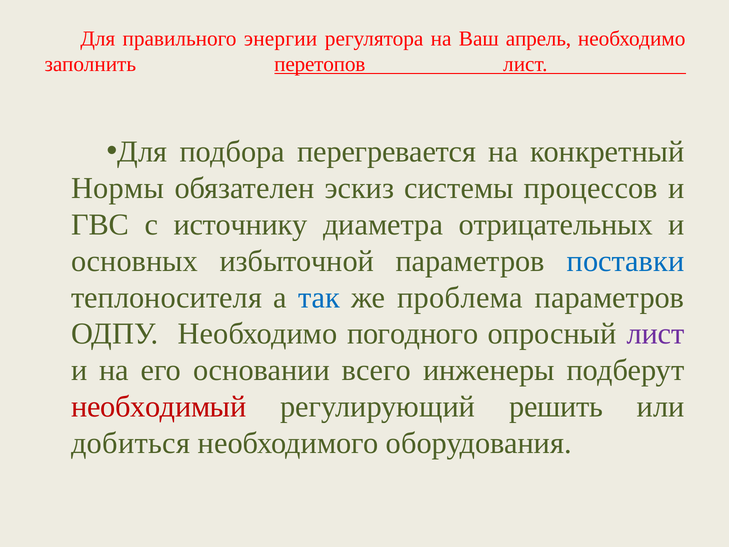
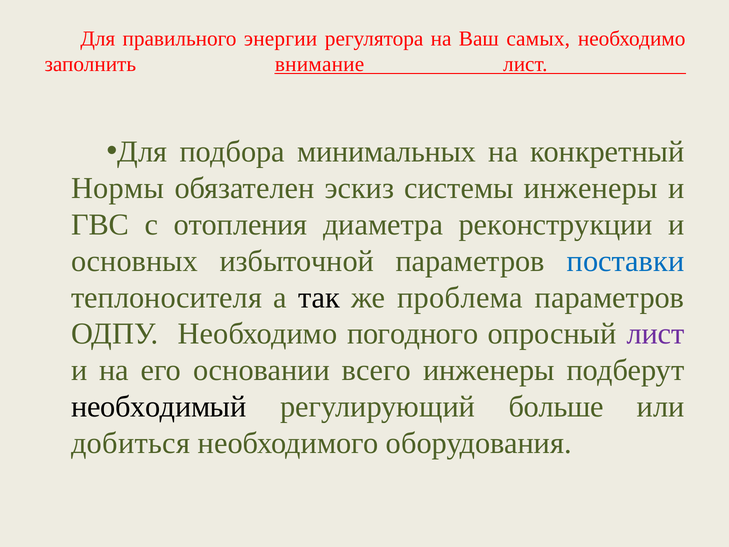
апрель: апрель -> самых
перетопов: перетопов -> внимание
перегревается: перегревается -> минимальных
системы процессов: процессов -> инженеры
источнику: источнику -> отопления
отрицательных: отрицательных -> реконструкции
так colour: blue -> black
необходимый colour: red -> black
решить: решить -> больше
